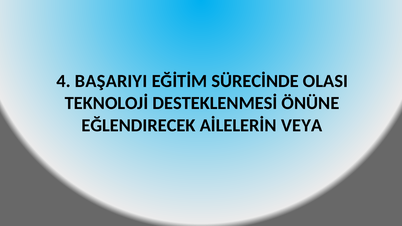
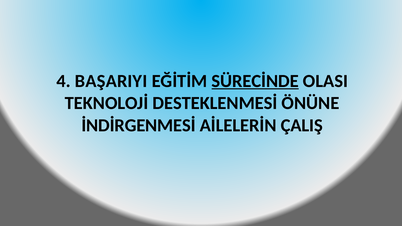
SÜRECİNDE underline: none -> present
EĞLENDIRECEK: EĞLENDIRECEK -> İNDİRGENMESİ
VEYA: VEYA -> ÇALIŞ
